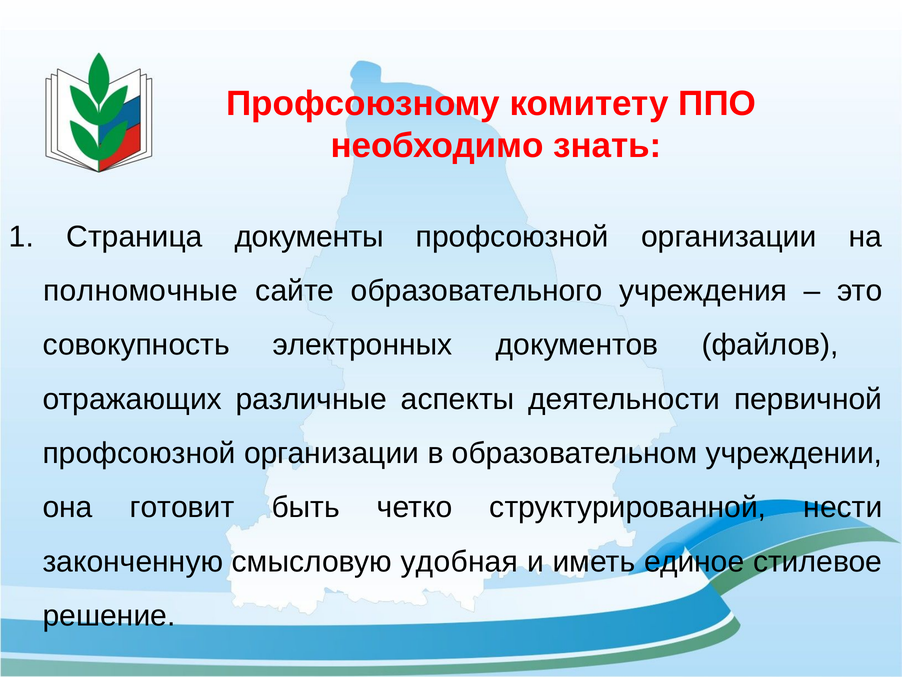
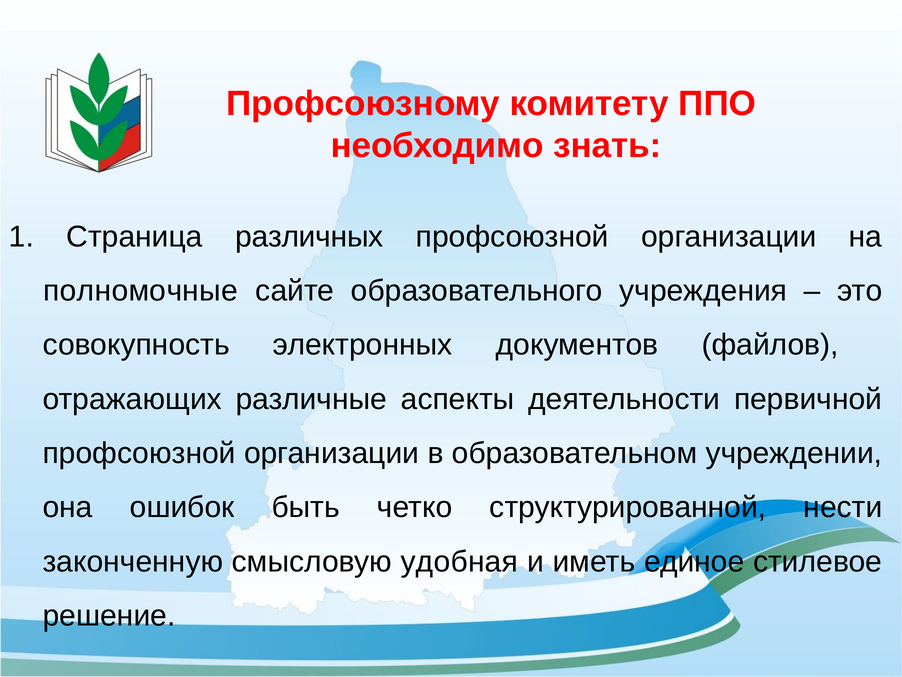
документы: документы -> различных
готовит: готовит -> ошибок
